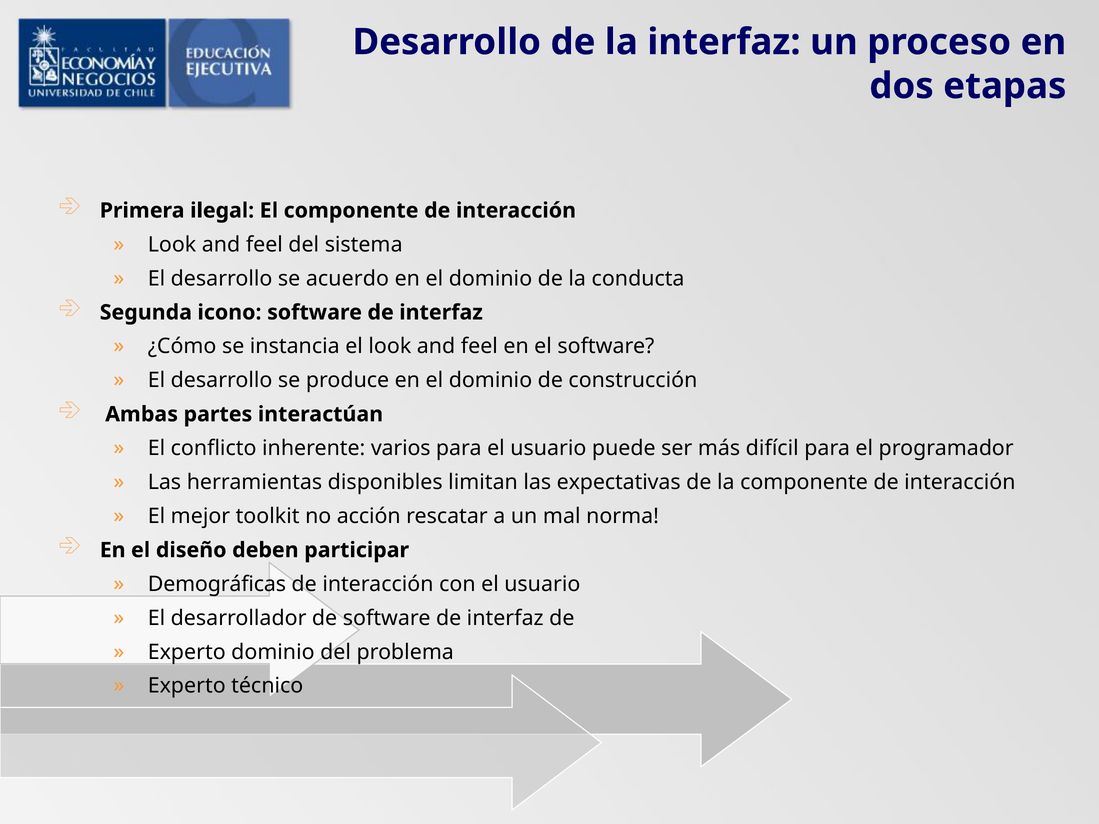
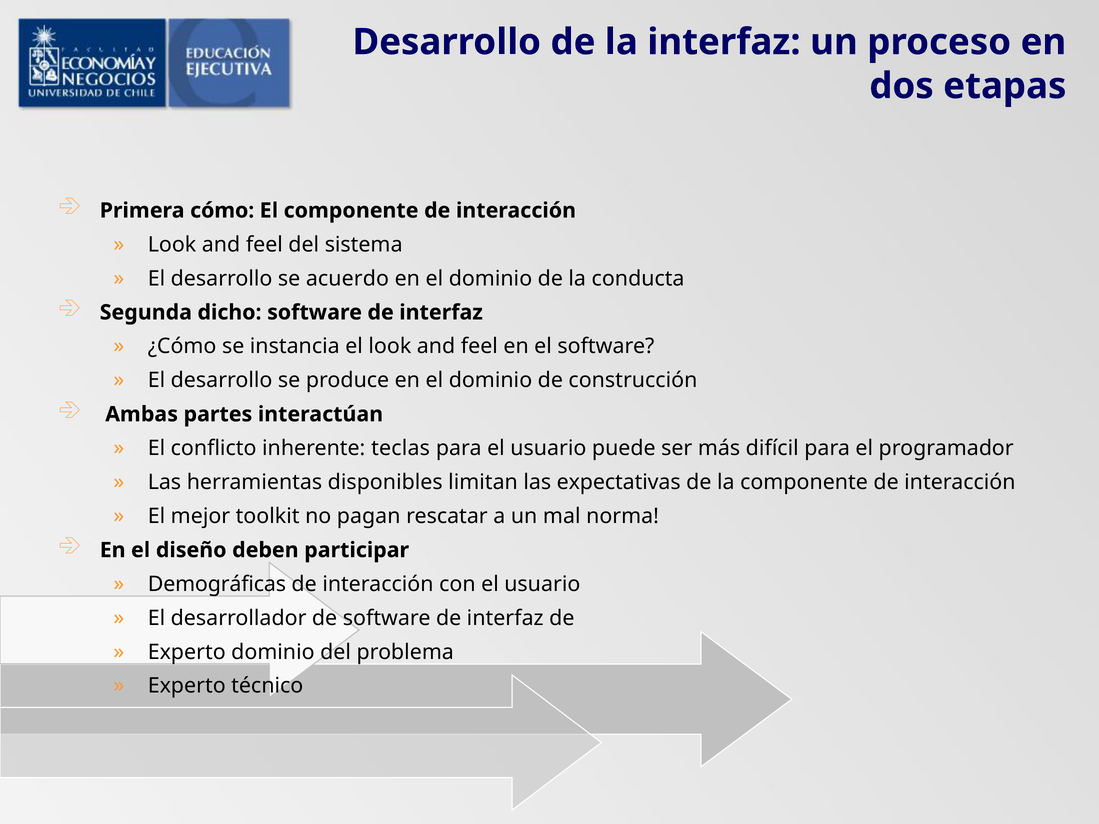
ilegal: ilegal -> cómo
icono: icono -> dicho
varios: varios -> teclas
acción: acción -> pagan
